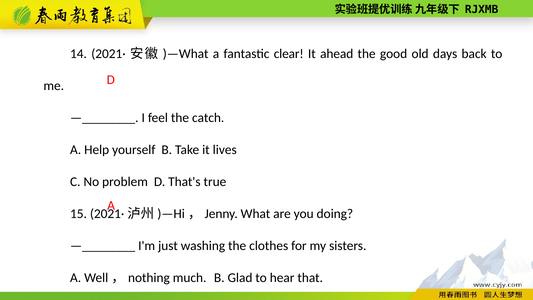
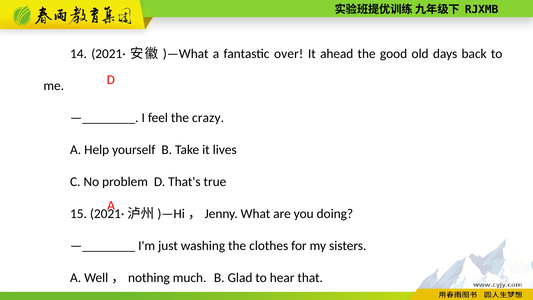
clear: clear -> over
catch: catch -> crazy
